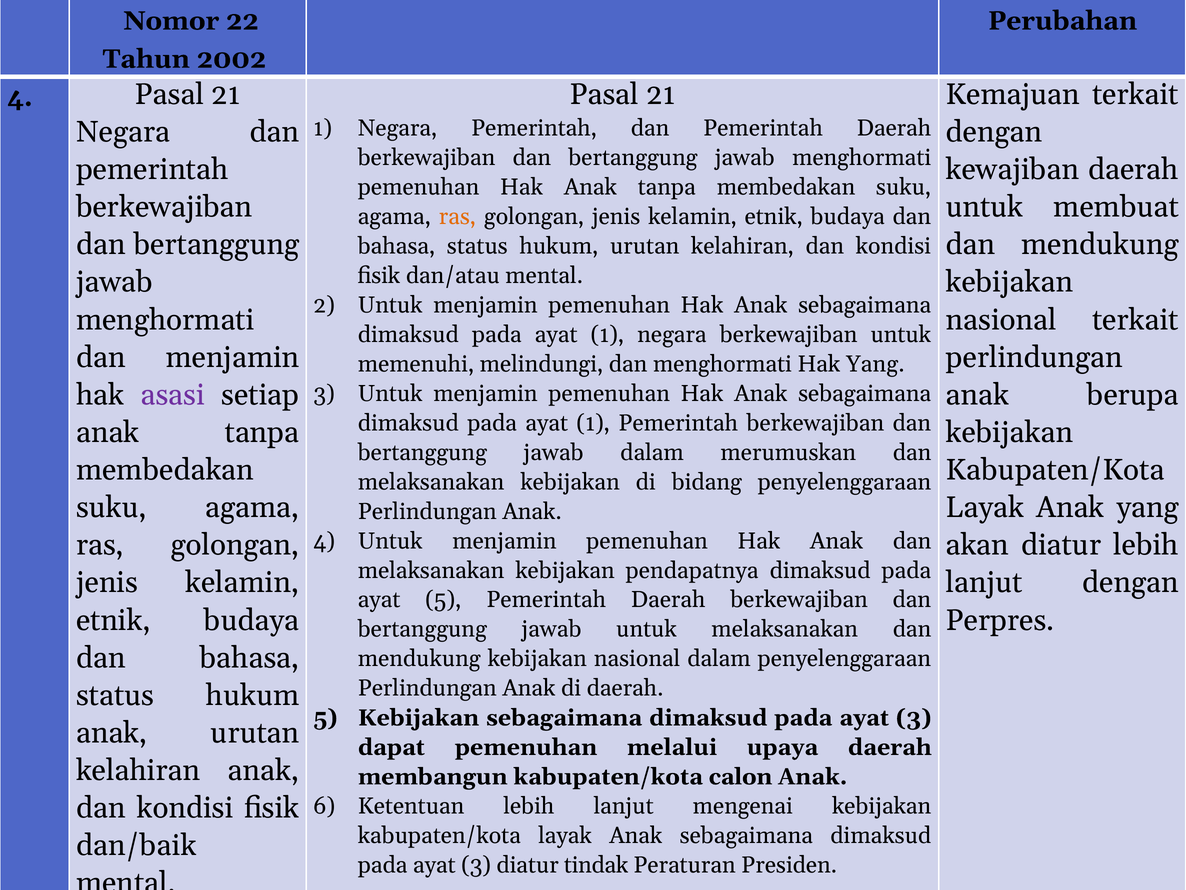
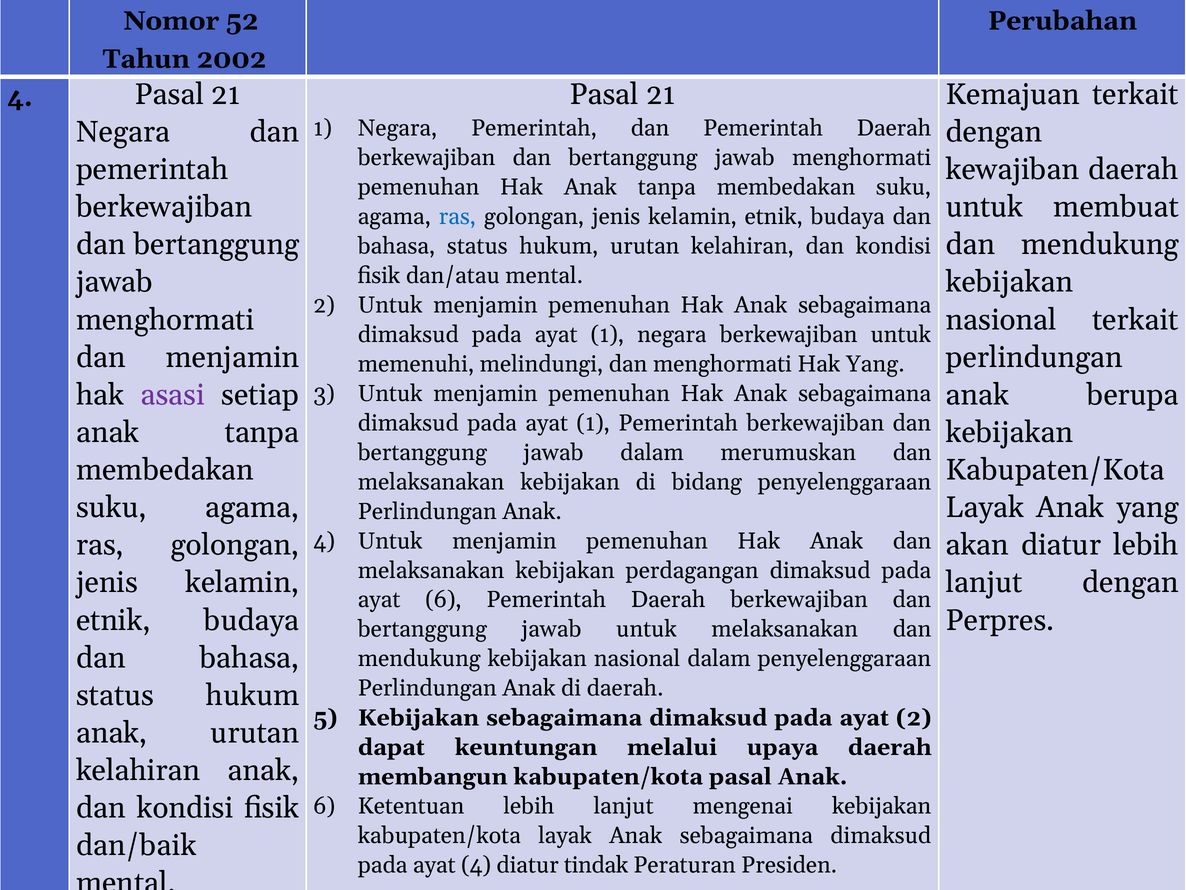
22: 22 -> 52
ras at (457, 217) colour: orange -> blue
pendapatnya: pendapatnya -> perdagangan
ayat 5: 5 -> 6
3 at (914, 717): 3 -> 2
dapat pemenuhan: pemenuhan -> keuntungan
kabupaten/kota calon: calon -> pasal
3 at (476, 865): 3 -> 4
